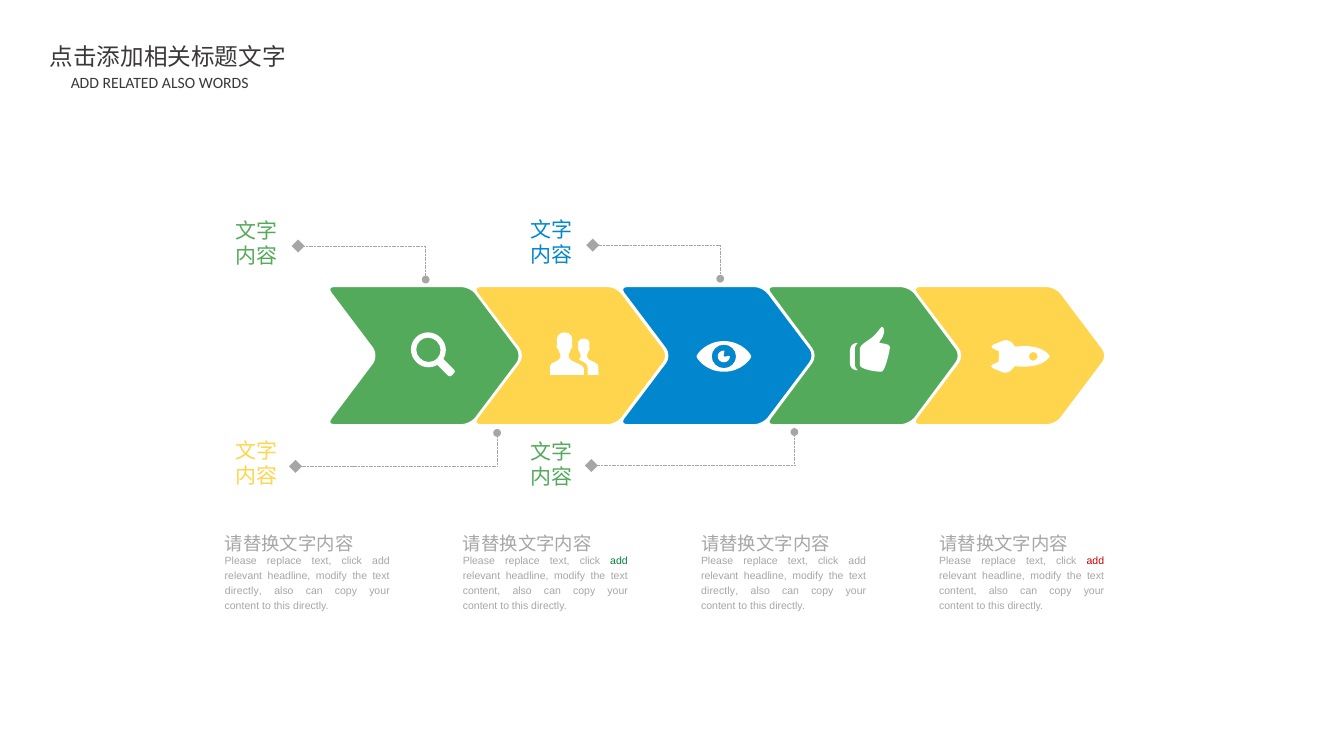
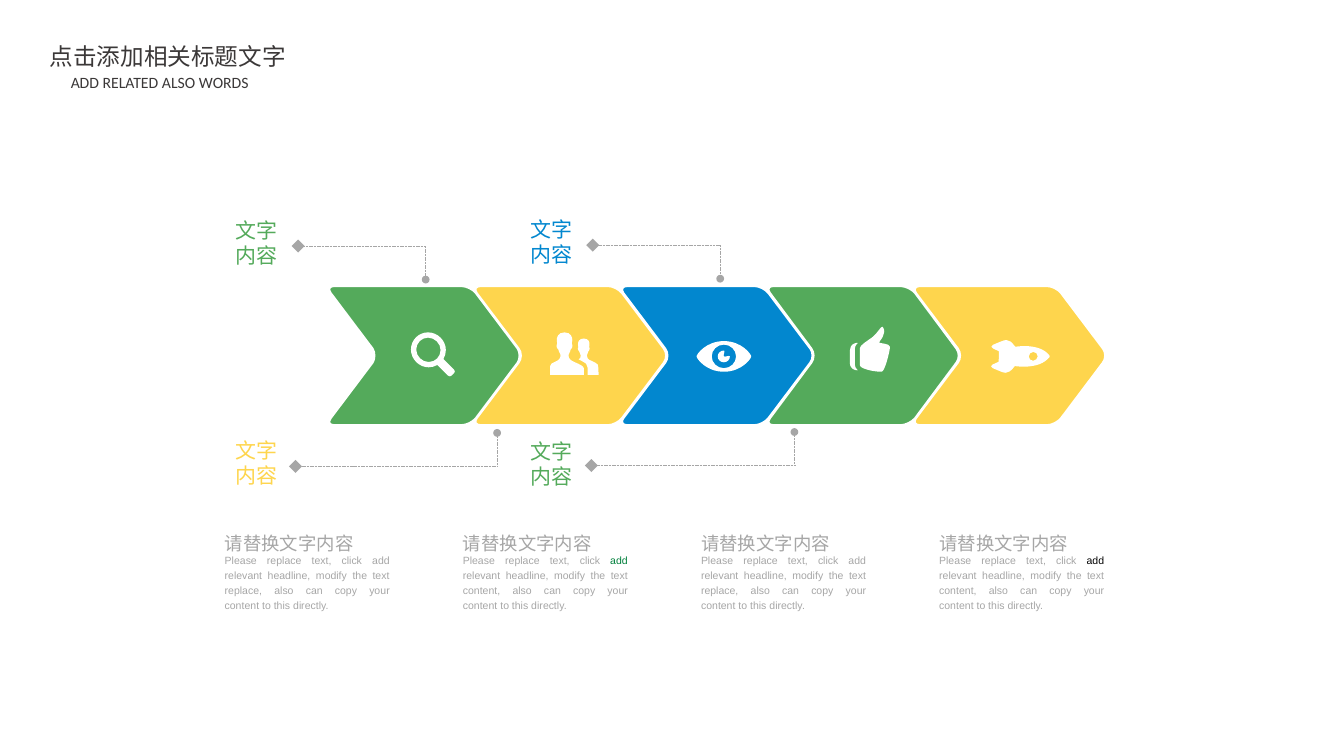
add at (1095, 561) colour: red -> black
directly at (243, 591): directly -> replace
directly at (720, 591): directly -> replace
